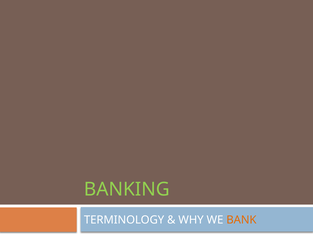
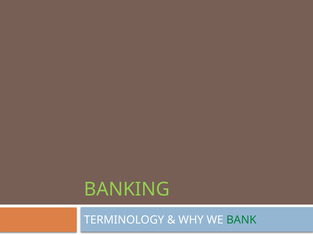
BANK colour: orange -> green
